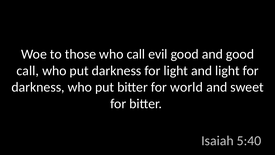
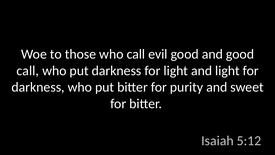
world: world -> purity
5:40: 5:40 -> 5:12
